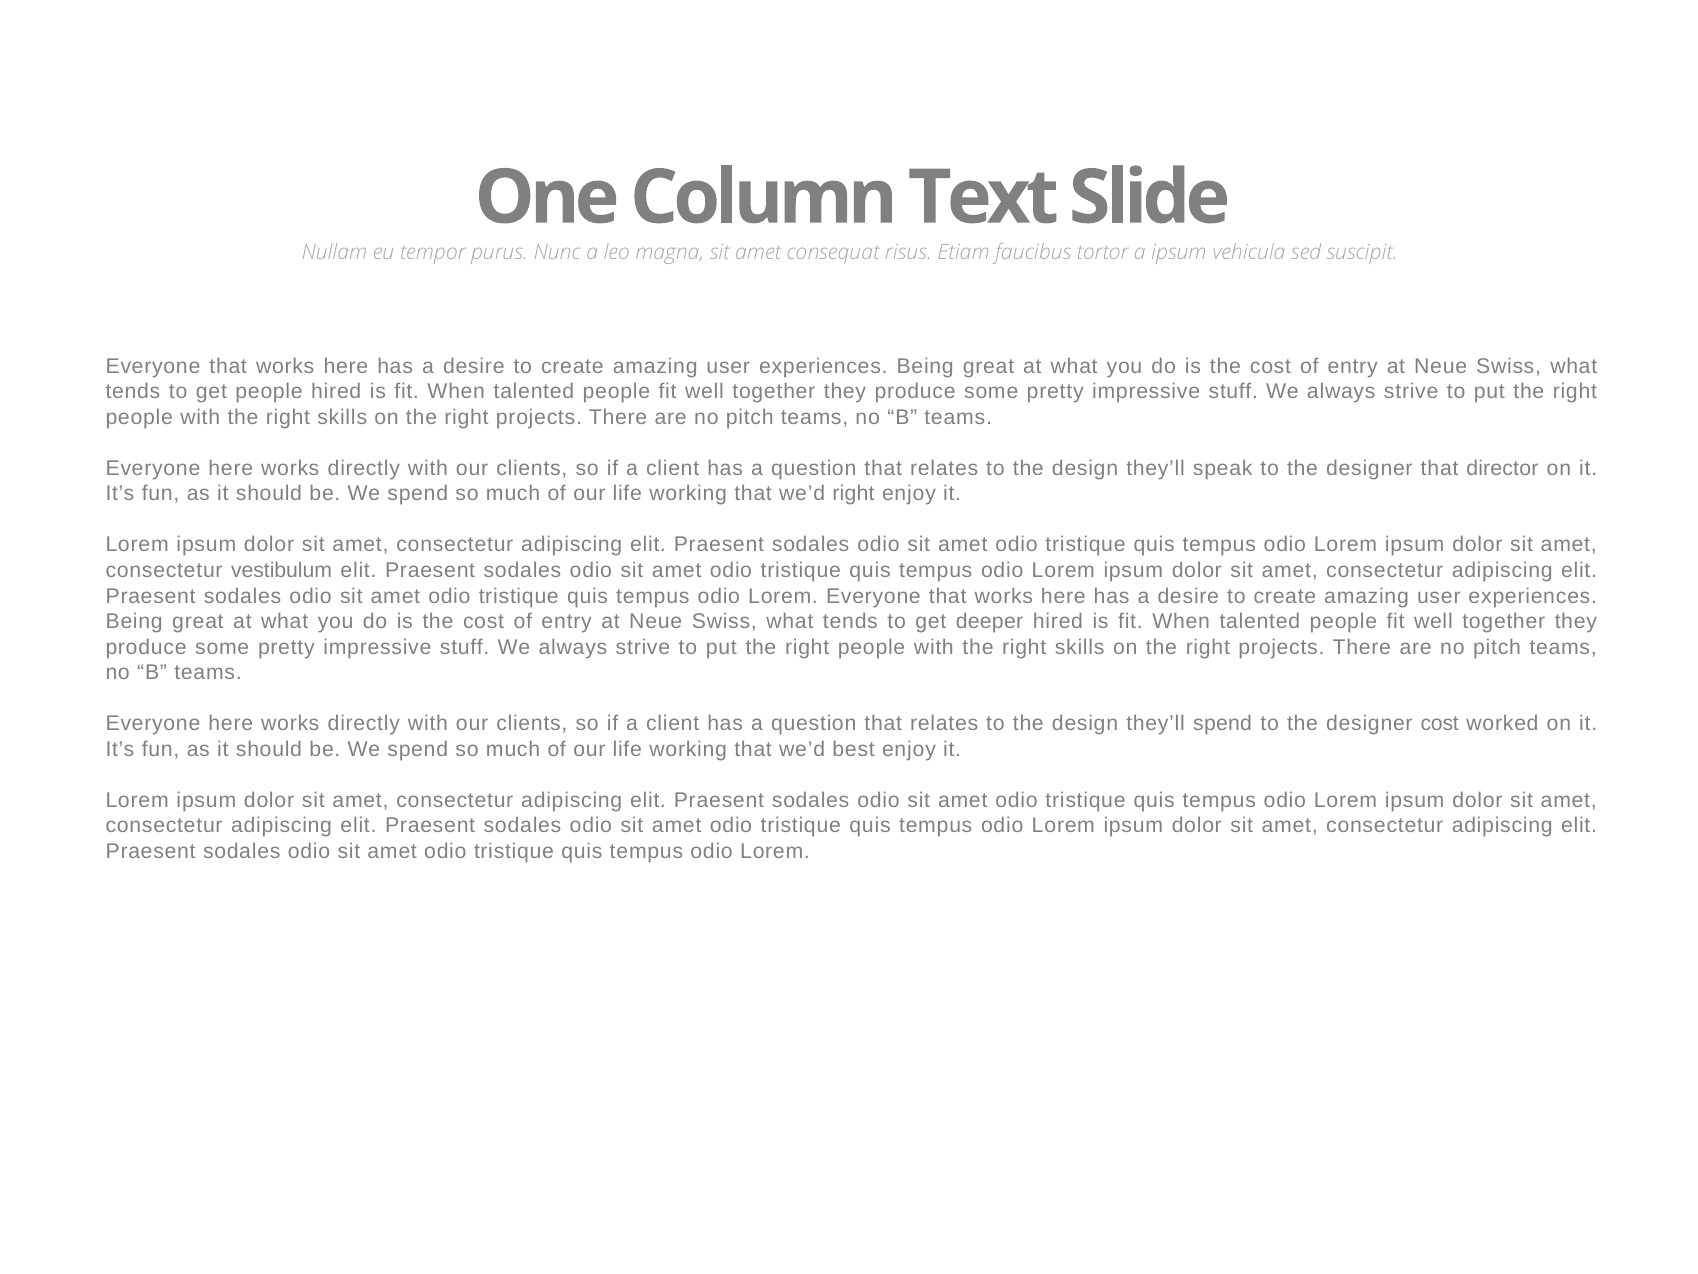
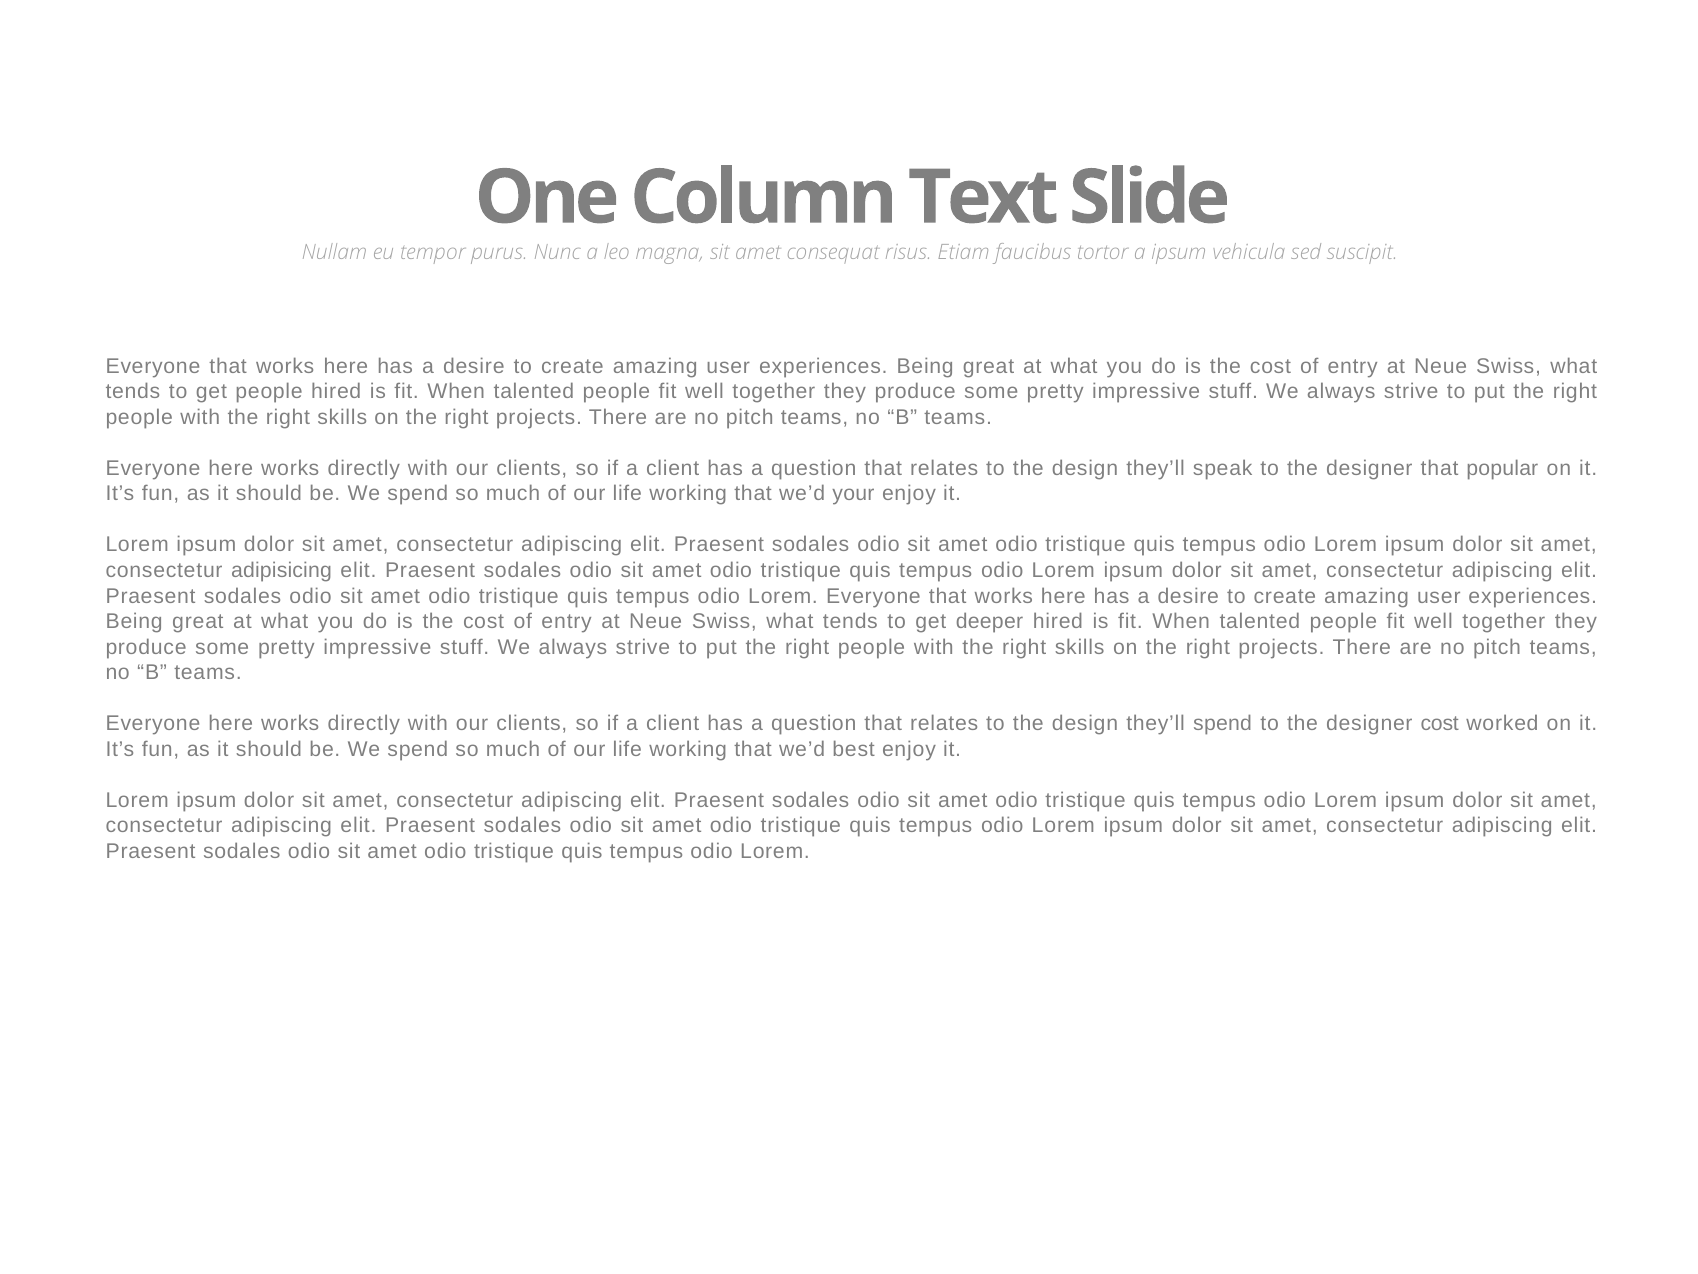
director: director -> popular
we’d right: right -> your
vestibulum: vestibulum -> adipisicing
